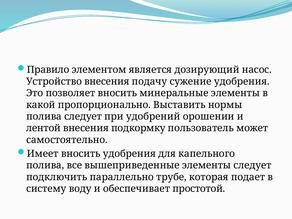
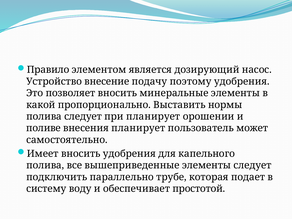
Устройство внесения: внесения -> внесение
сужение: сужение -> поэтому
при удобрений: удобрений -> планирует
лентой: лентой -> поливе
внесения подкормку: подкормку -> планирует
